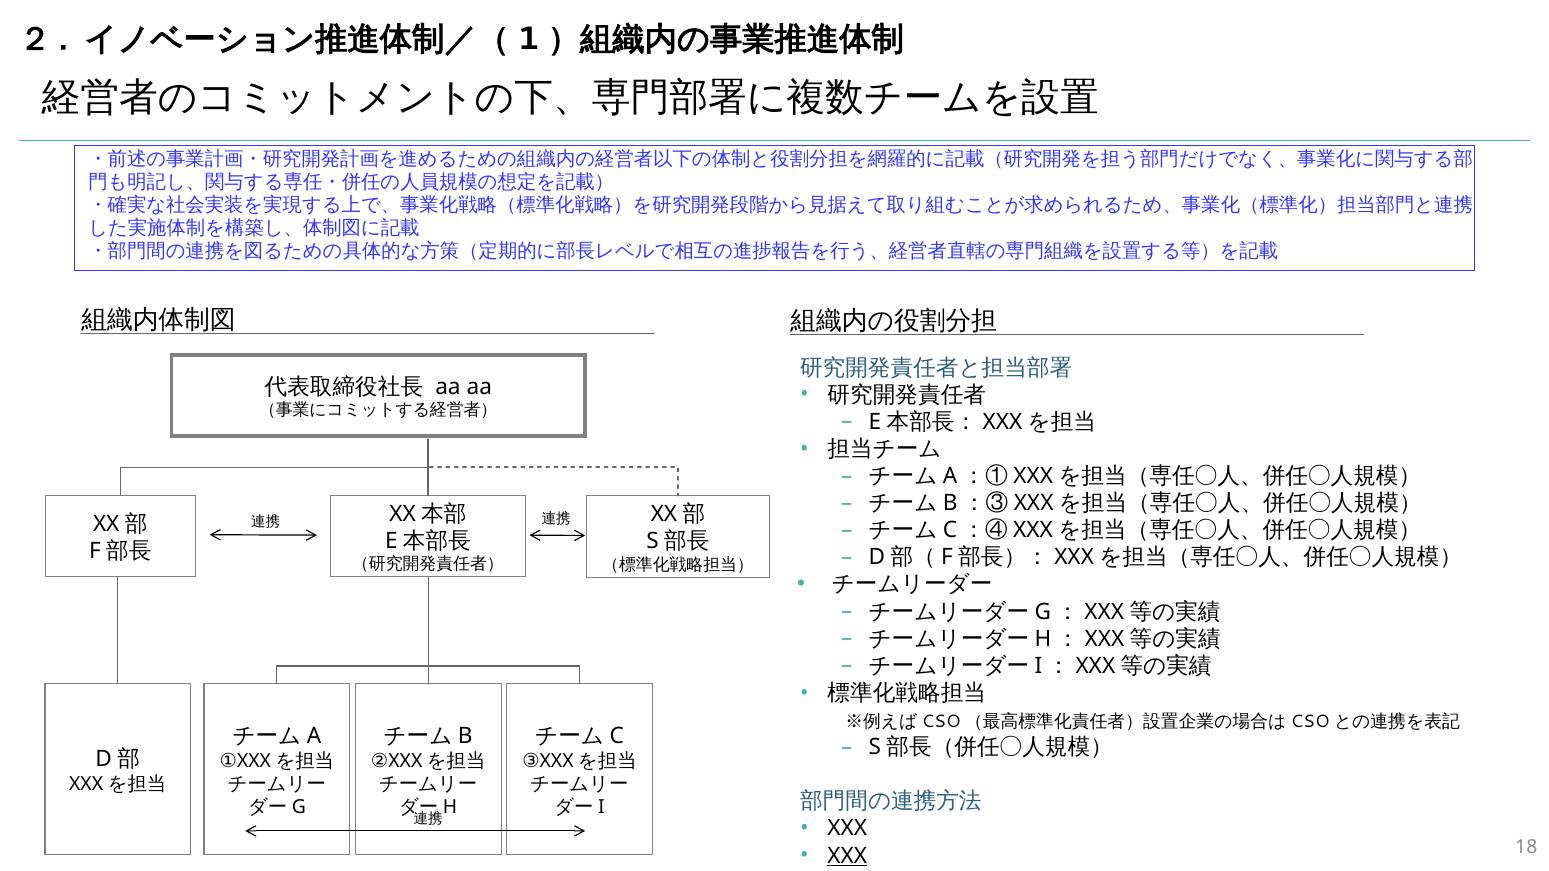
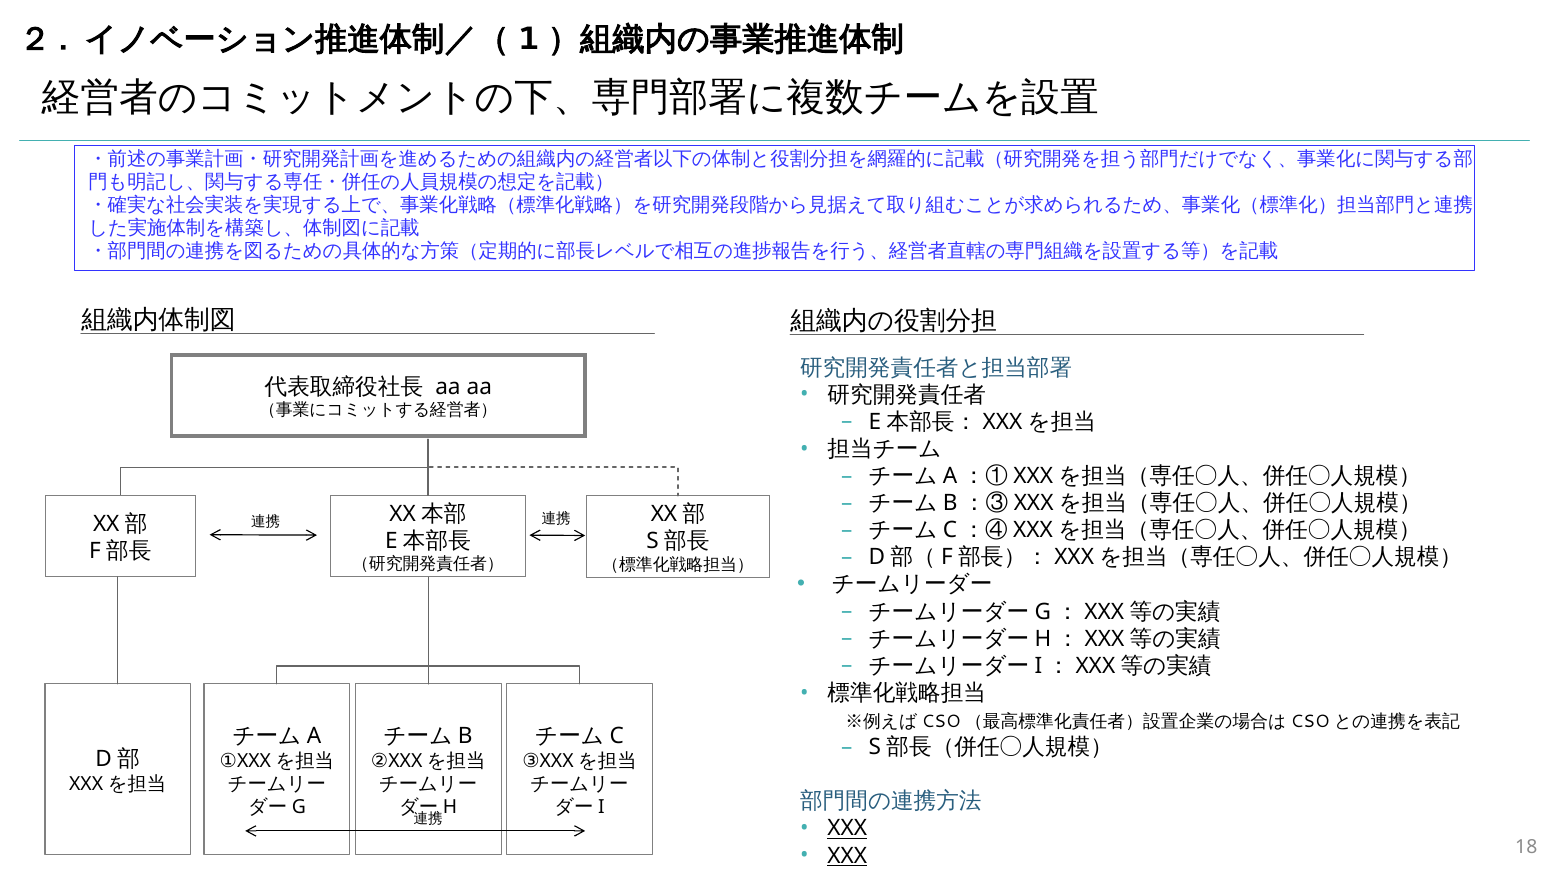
XXX at (847, 829) underline: none -> present
